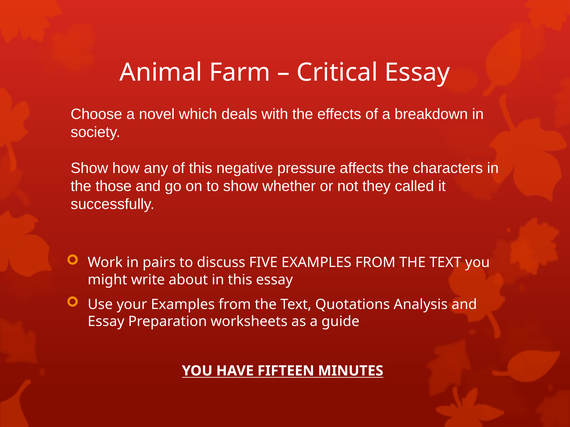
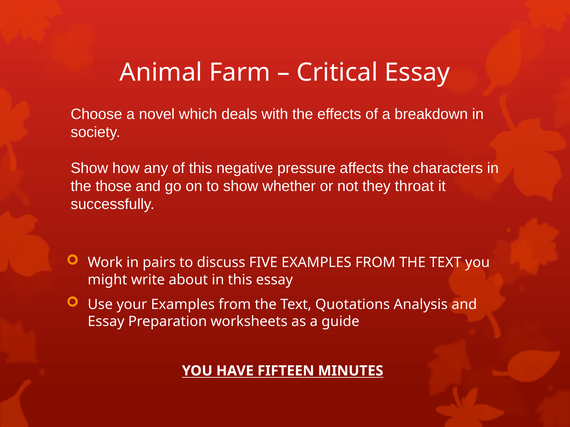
called: called -> throat
